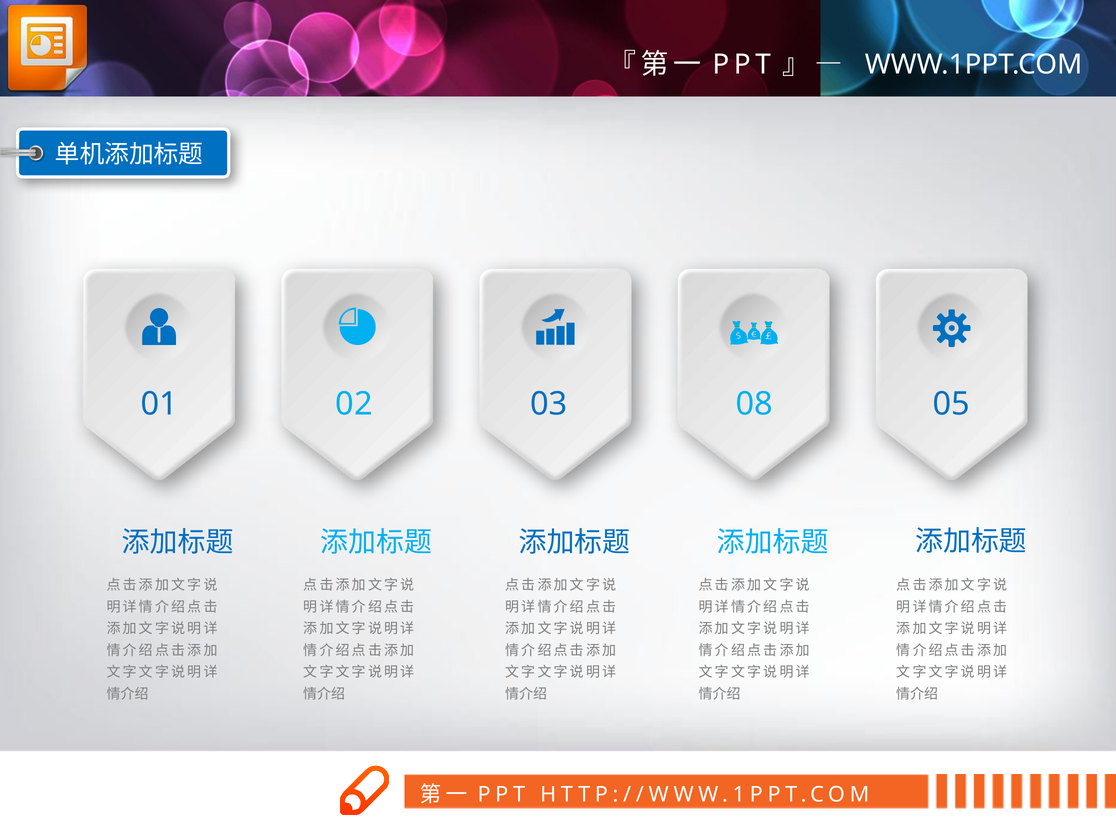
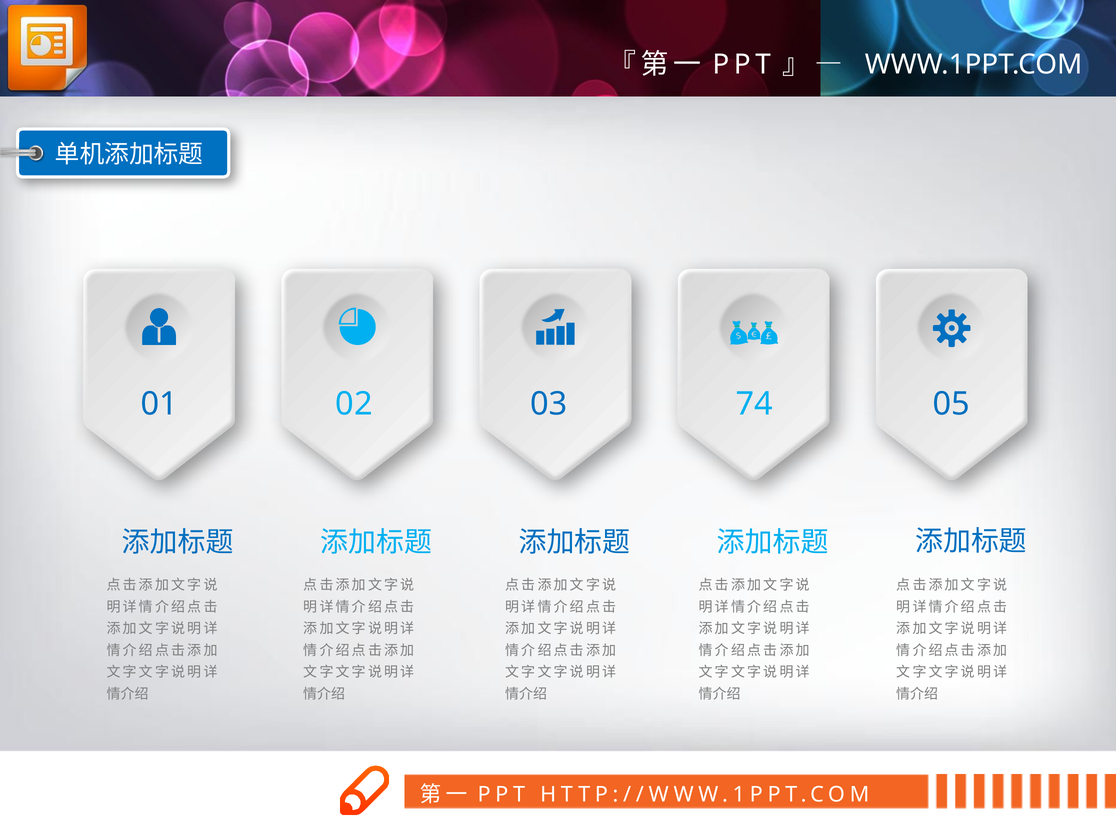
08: 08 -> 74
